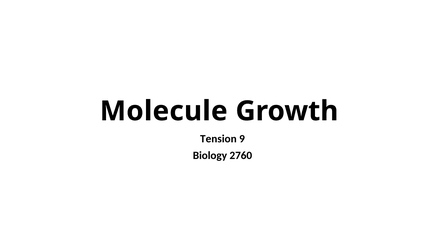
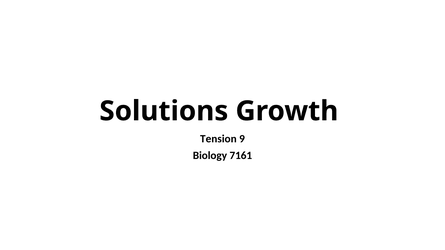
Molecule: Molecule -> Solutions
2760: 2760 -> 7161
